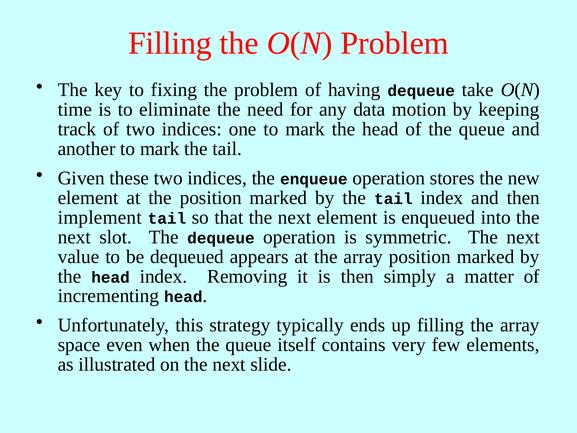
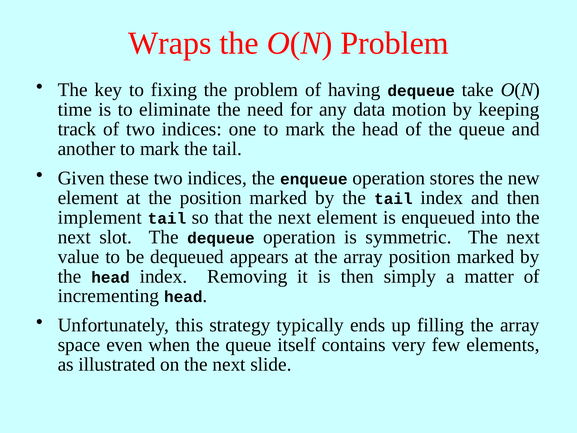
Filling at (170, 43): Filling -> Wraps
